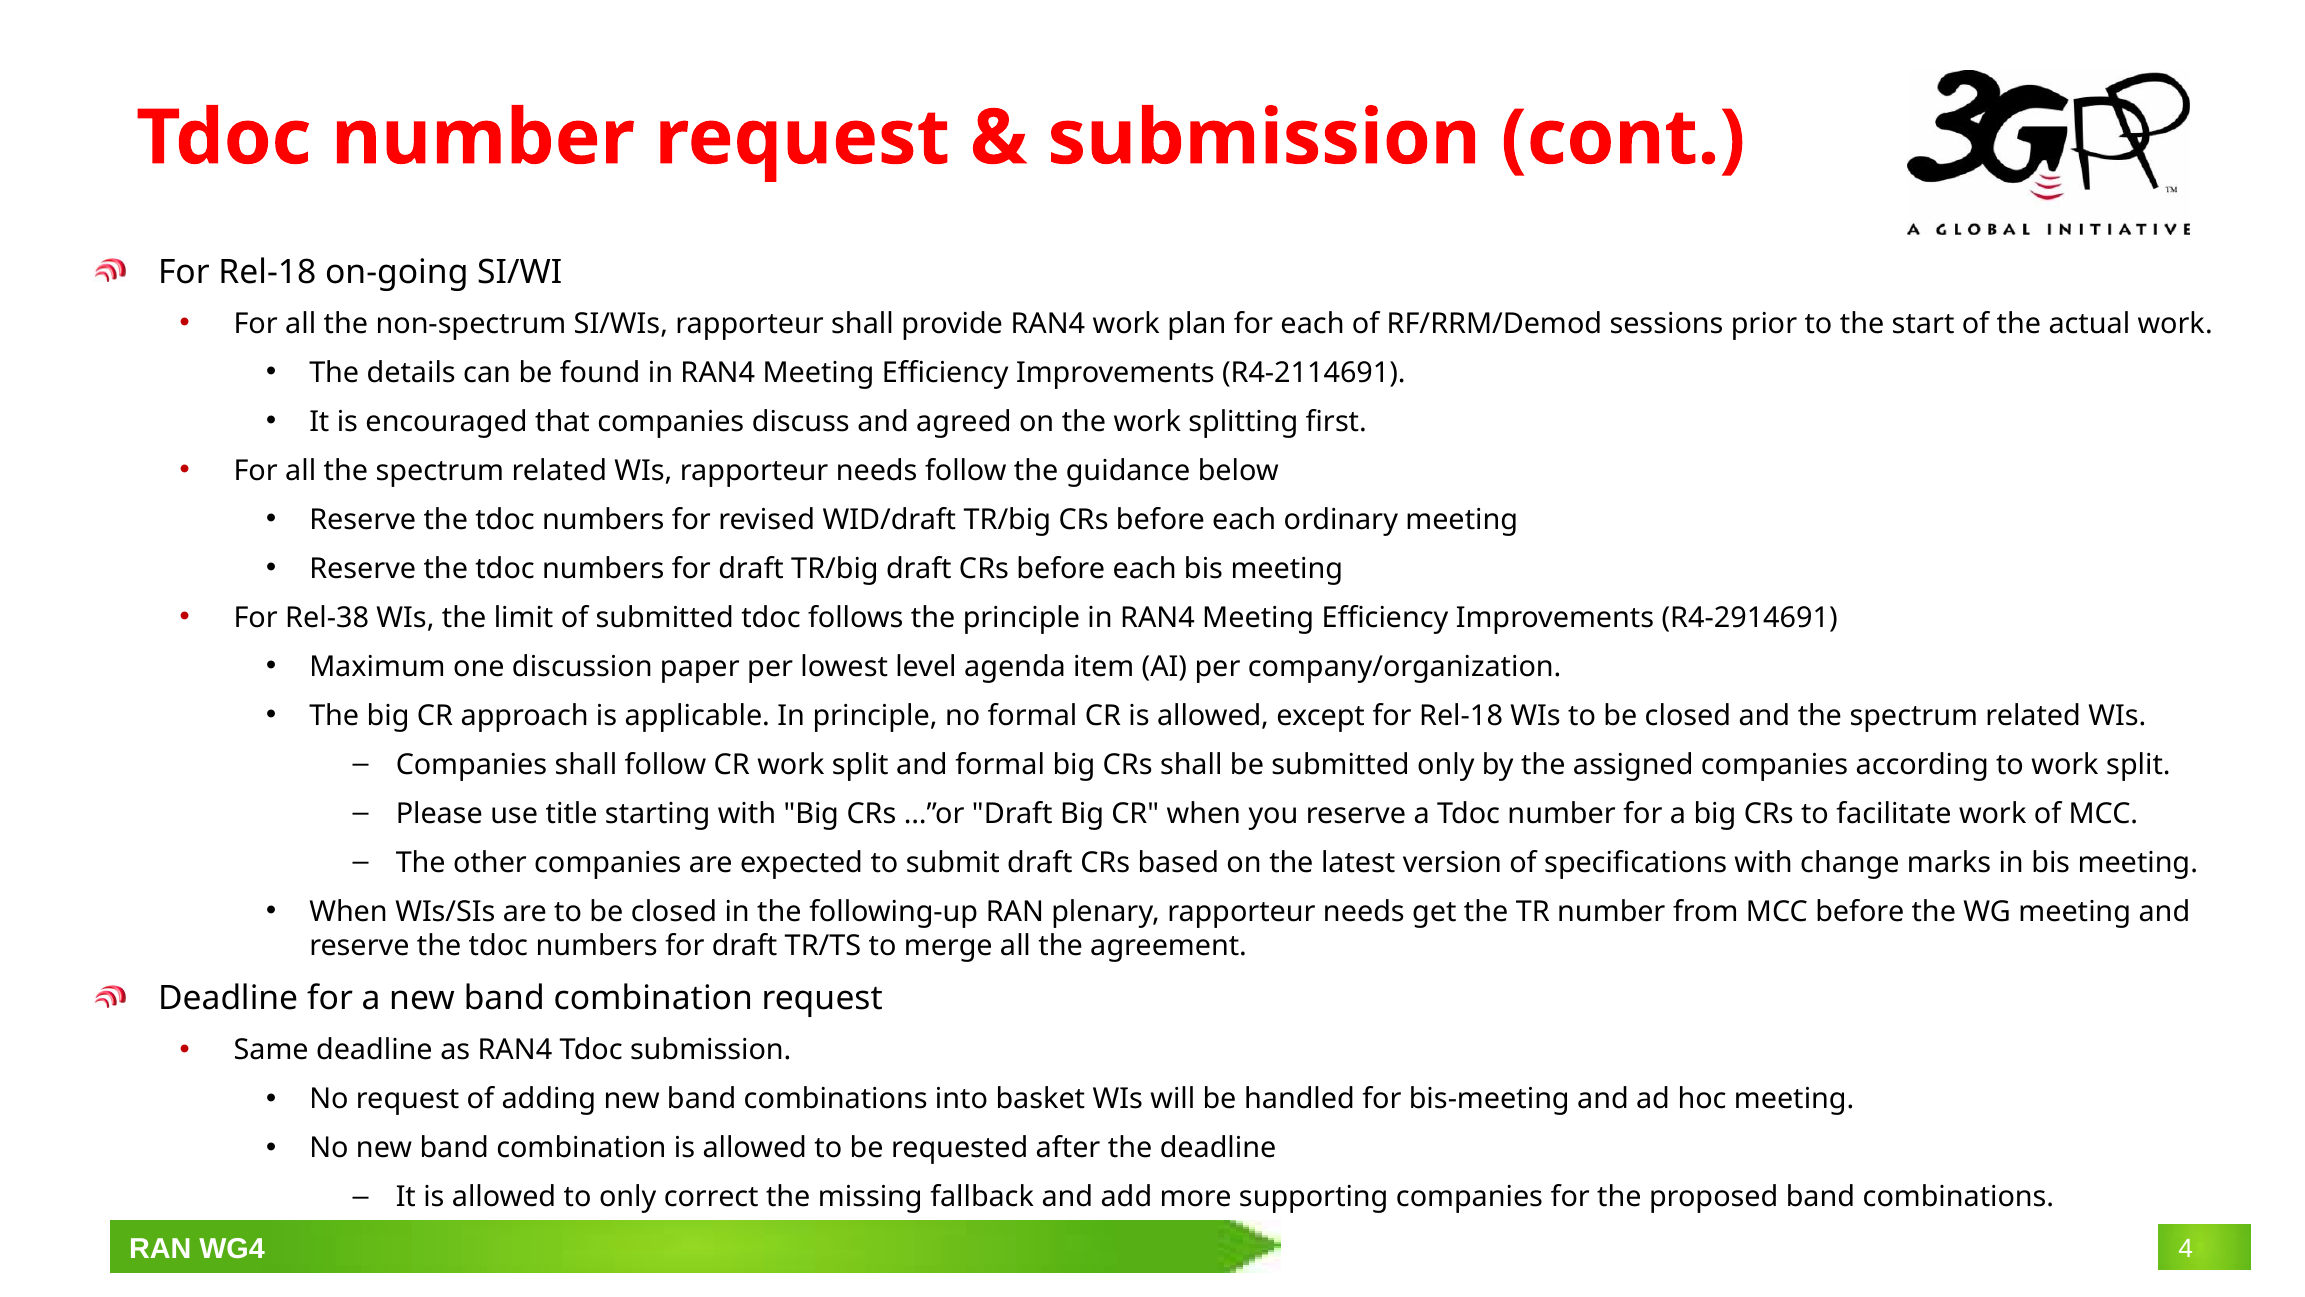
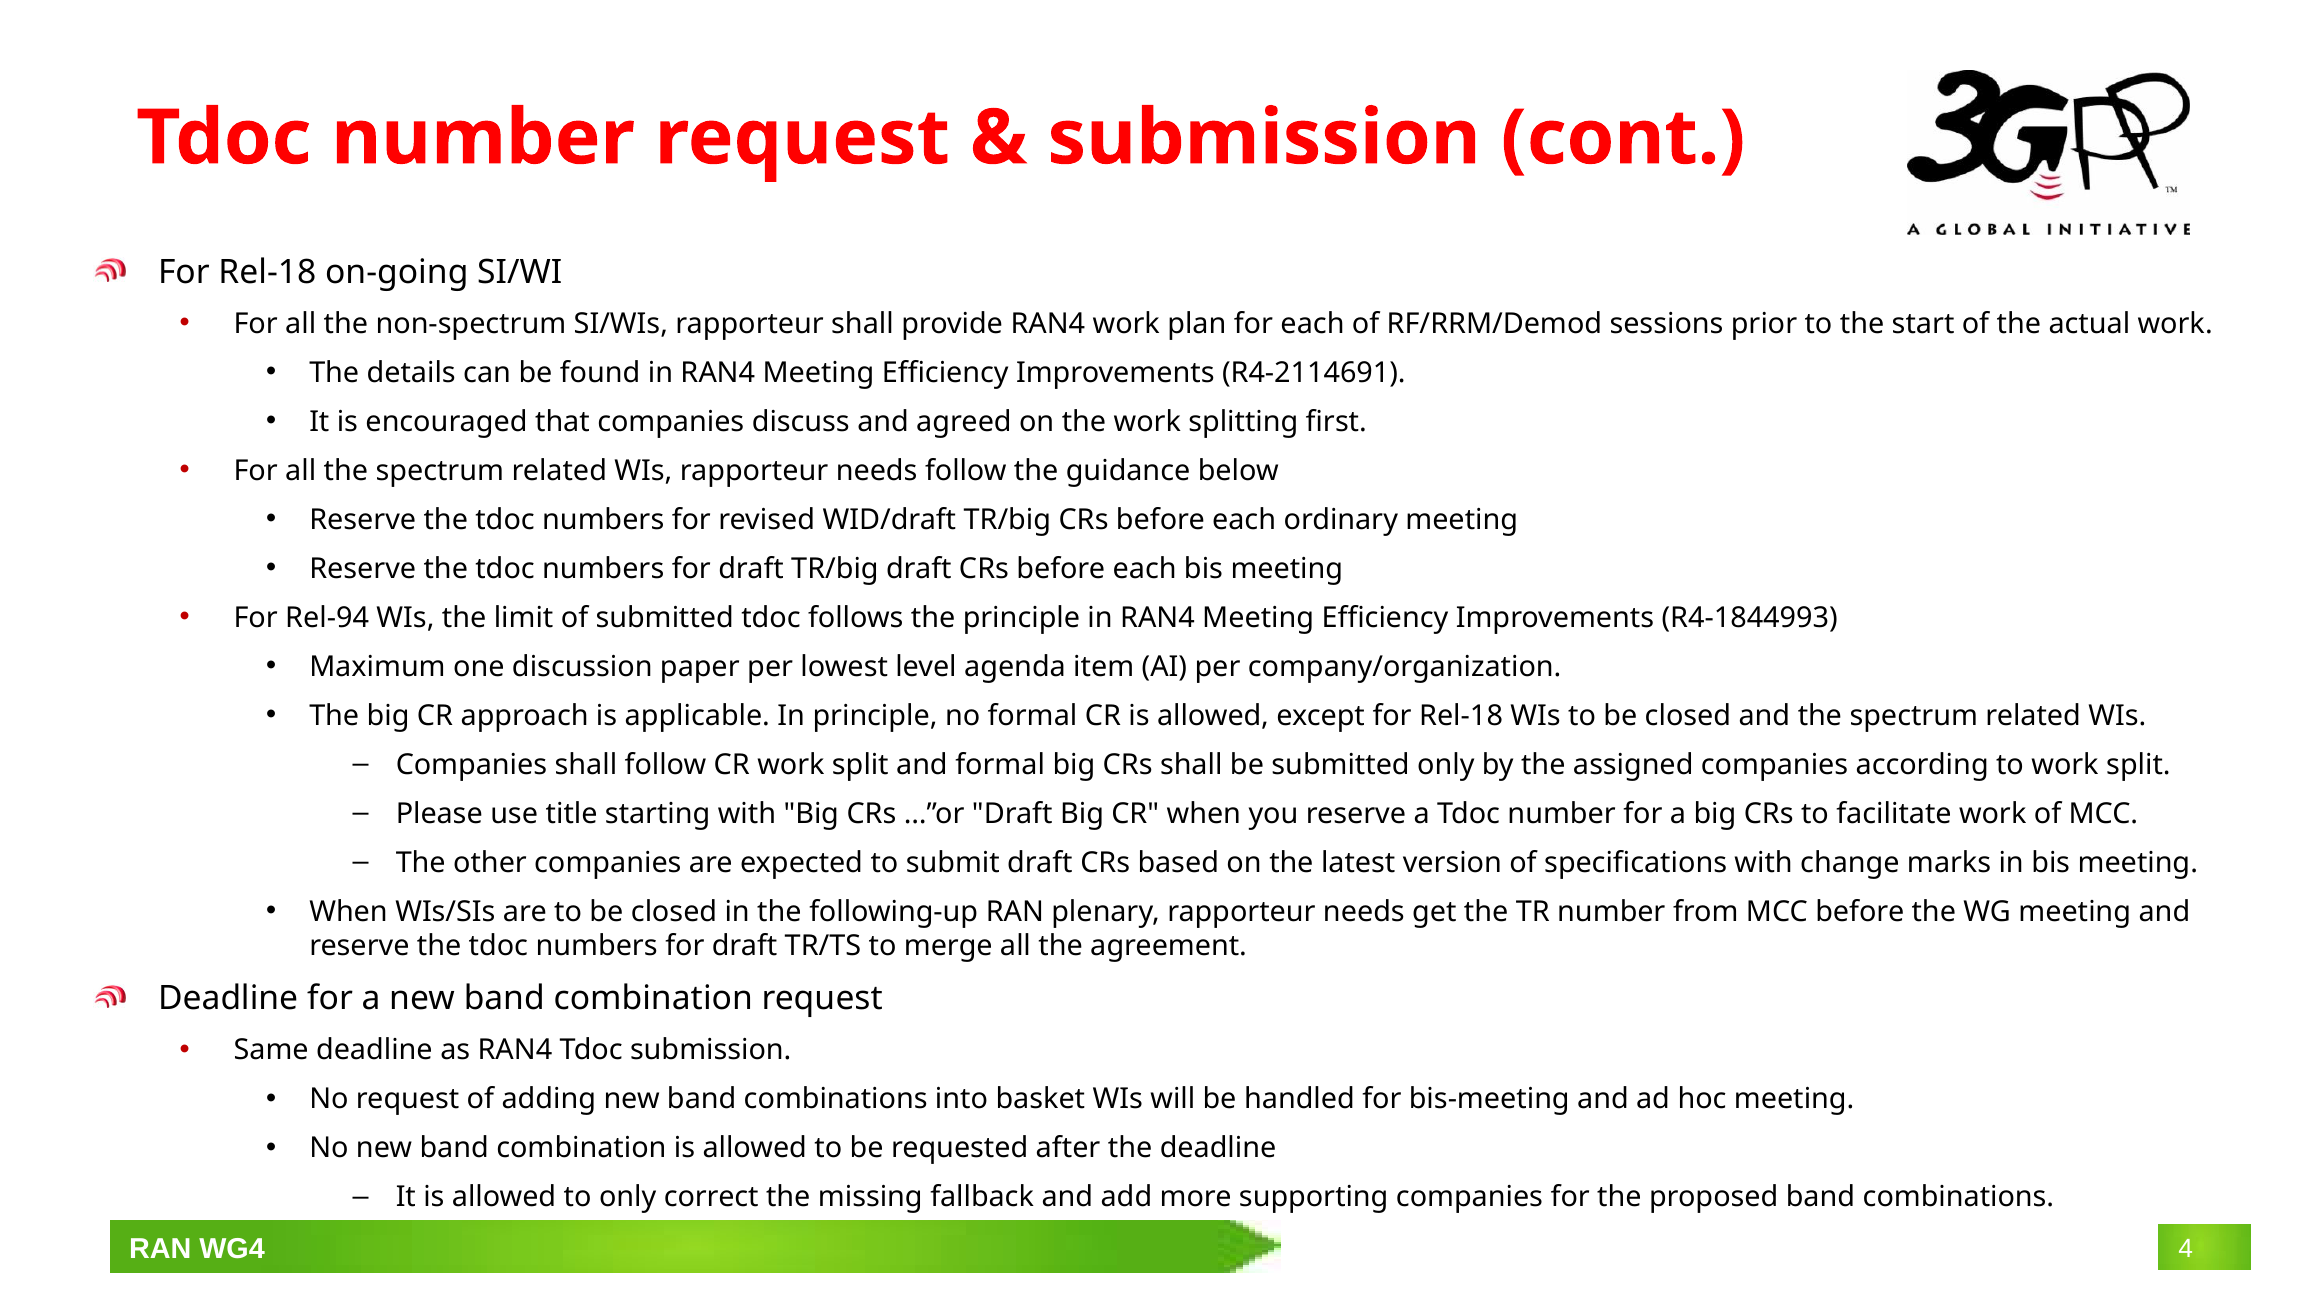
Rel-38: Rel-38 -> Rel-94
R4-2914691: R4-2914691 -> R4-1844993
